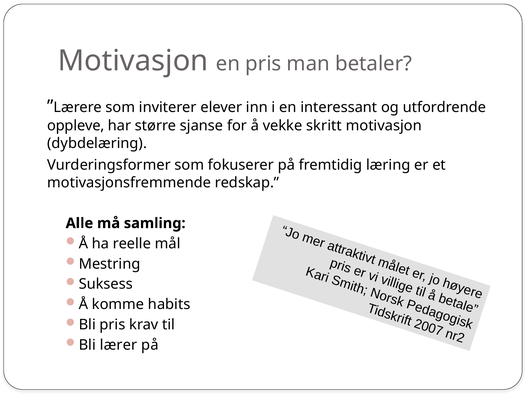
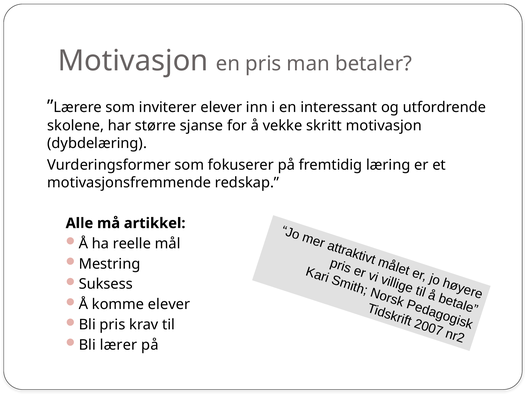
oppleve: oppleve -> skolene
samling: samling -> artikkel
komme habits: habits -> elever
